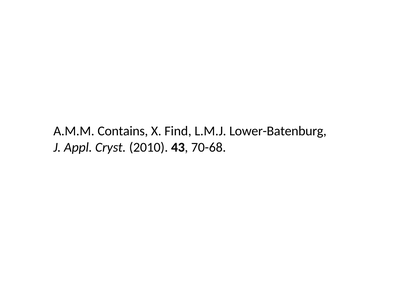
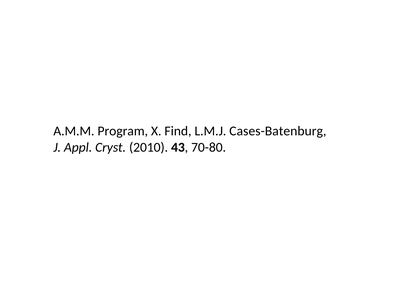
Contains: Contains -> Program
Lower-Batenburg: Lower-Batenburg -> Cases-Batenburg
70-68: 70-68 -> 70-80
